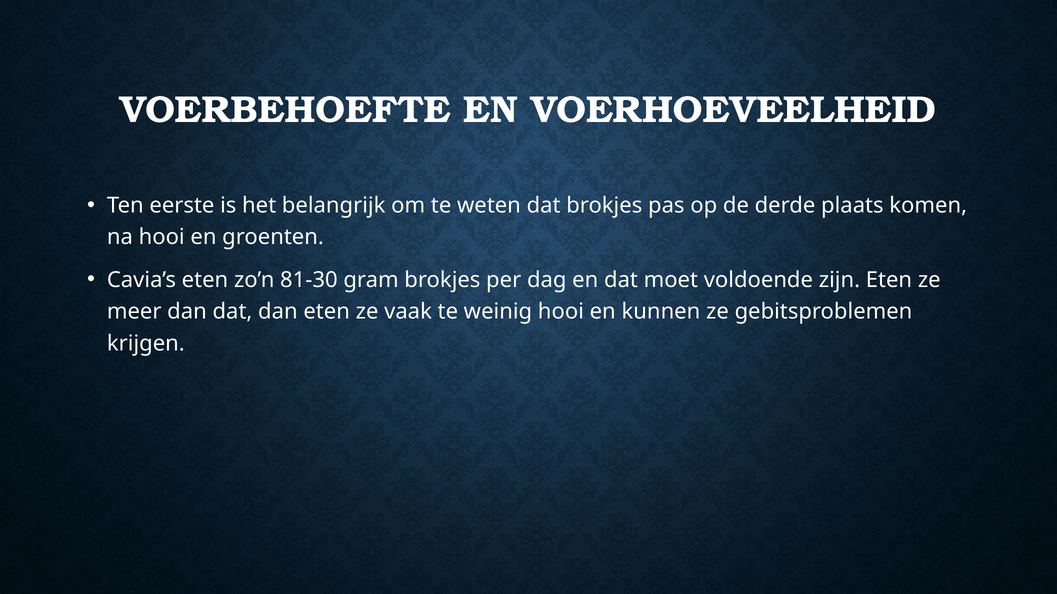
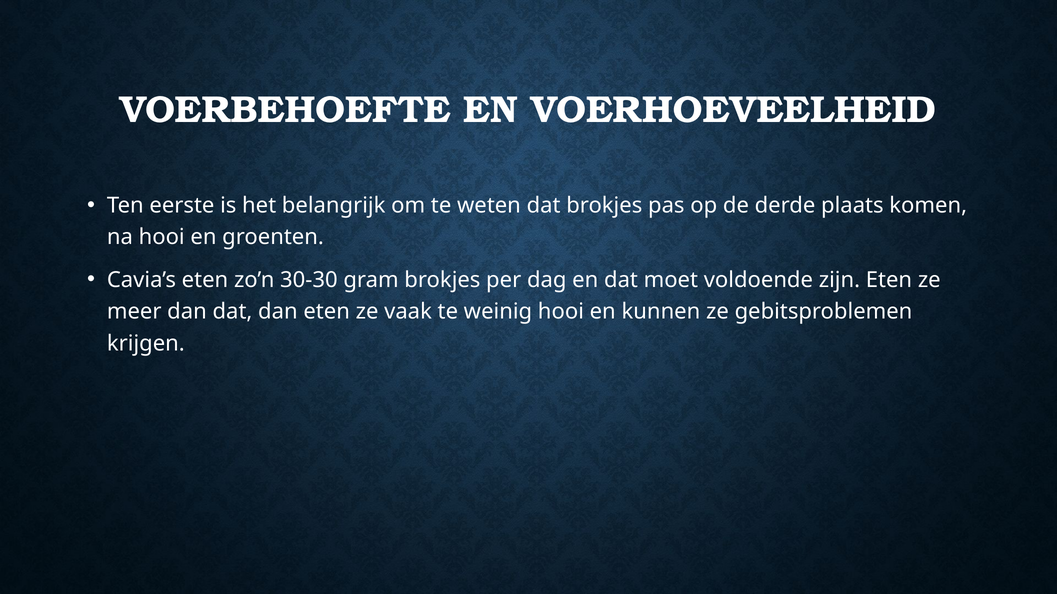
81-30: 81-30 -> 30-30
